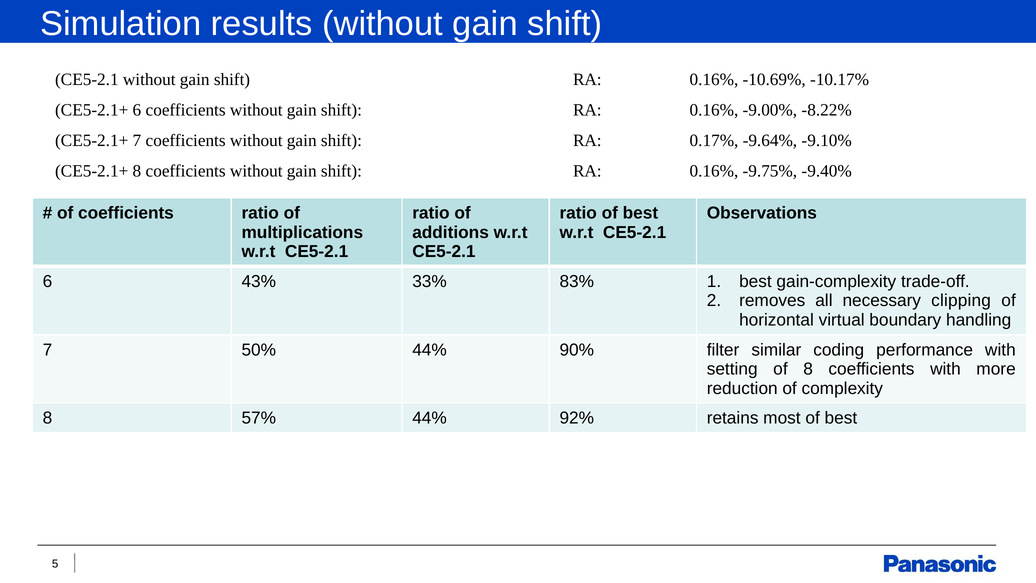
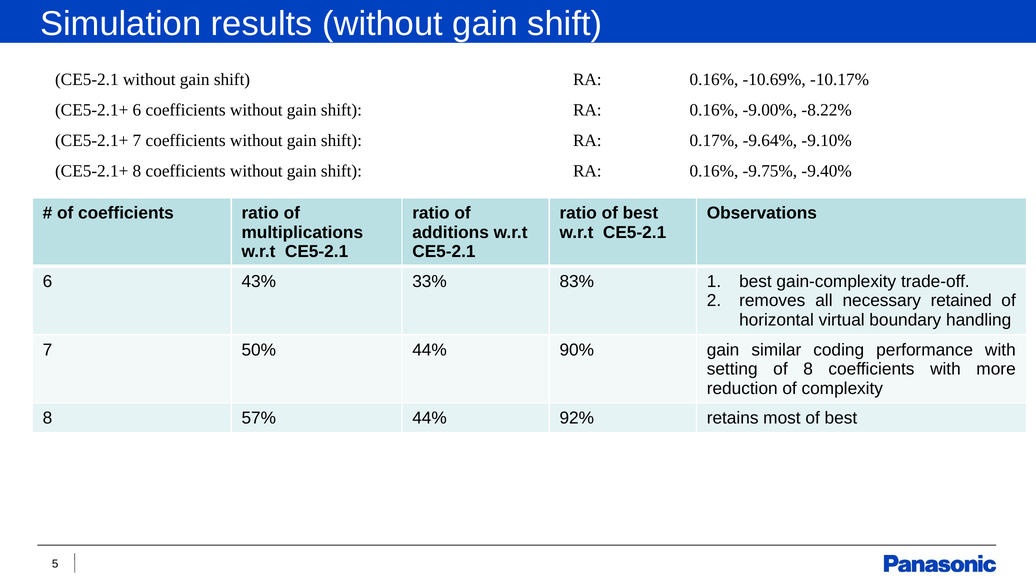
clipping: clipping -> retained
90% filter: filter -> gain
